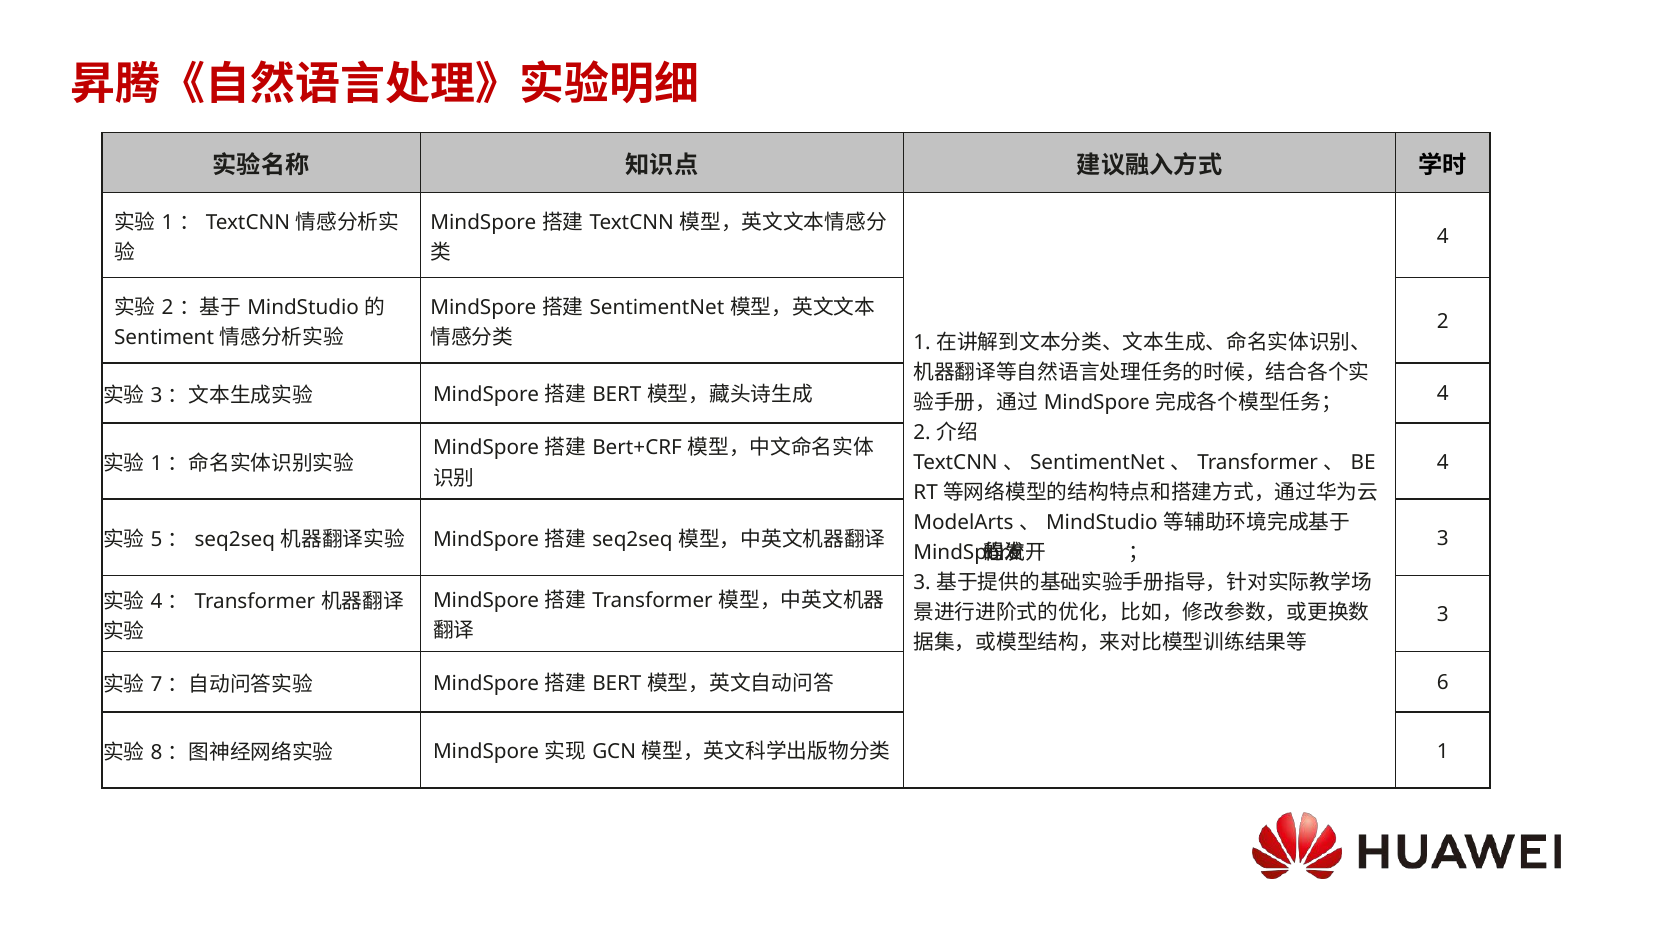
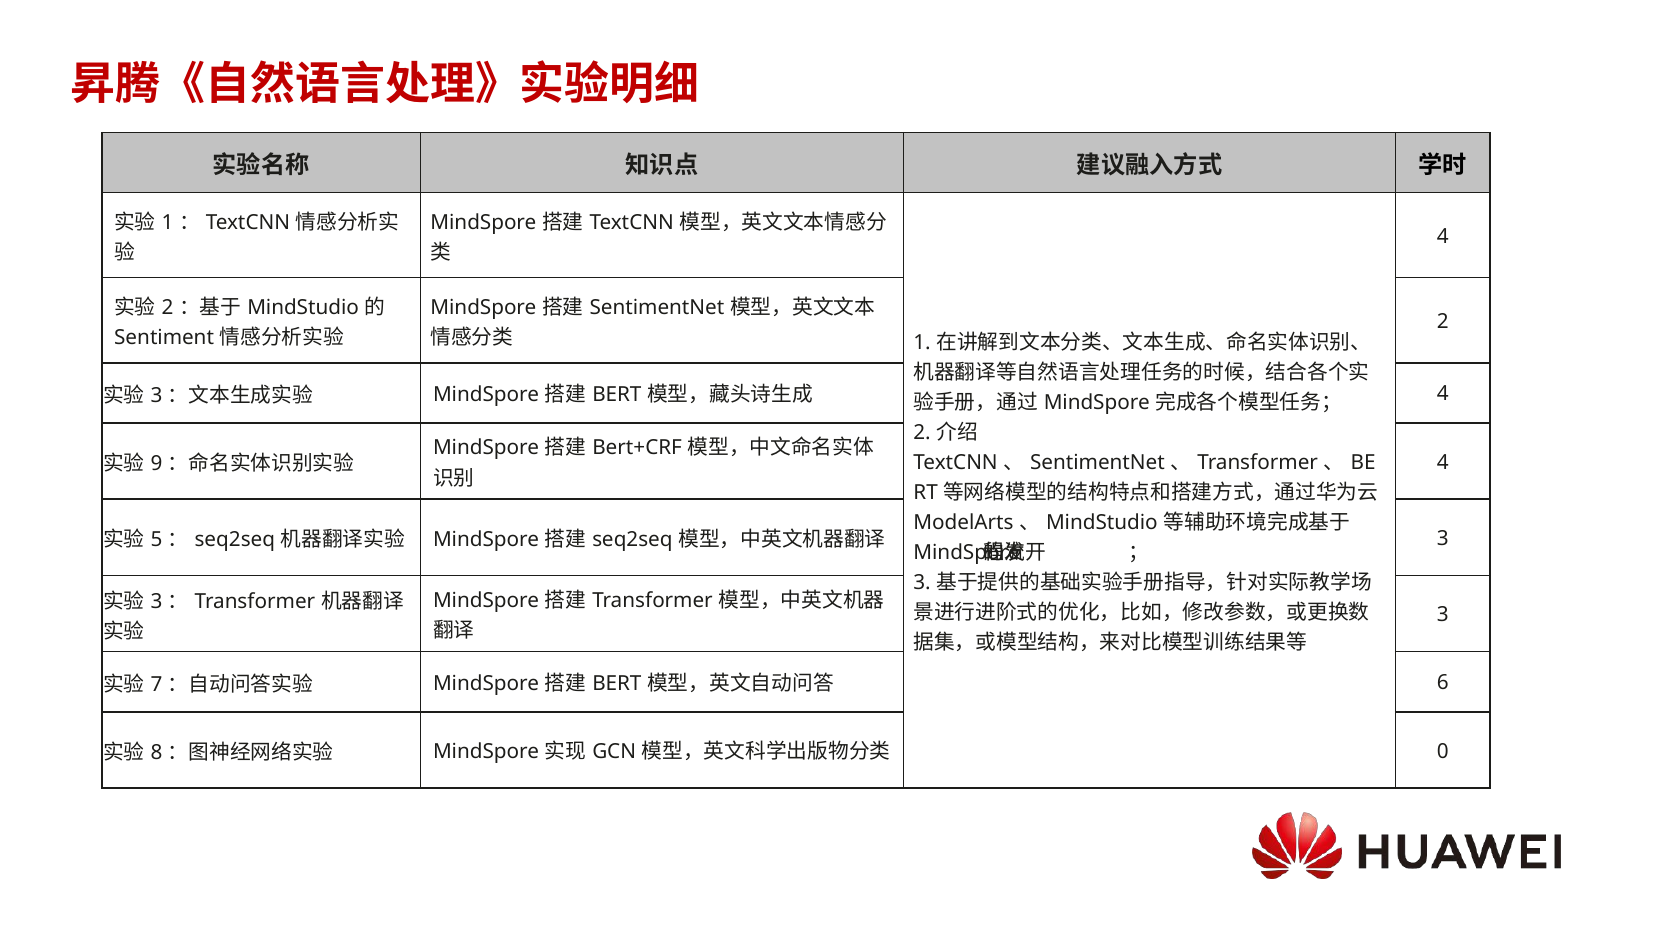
1 at (156, 464): 1 -> 9
4 at (156, 601): 4 -> 3
1 at (1443, 751): 1 -> 0
